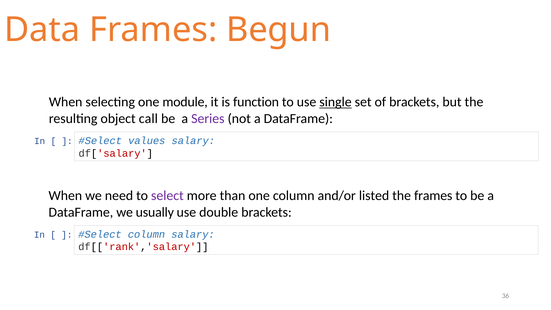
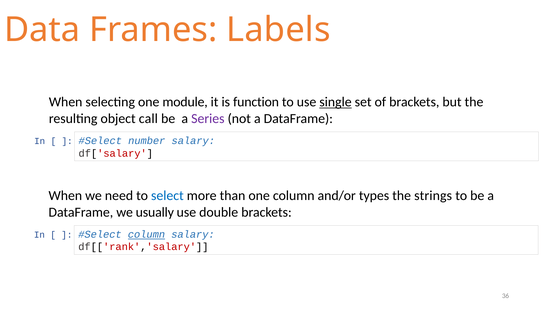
Begun: Begun -> Labels
values: values -> number
select colour: purple -> blue
listed: listed -> types
the frames: frames -> strings
column at (146, 234) underline: none -> present
